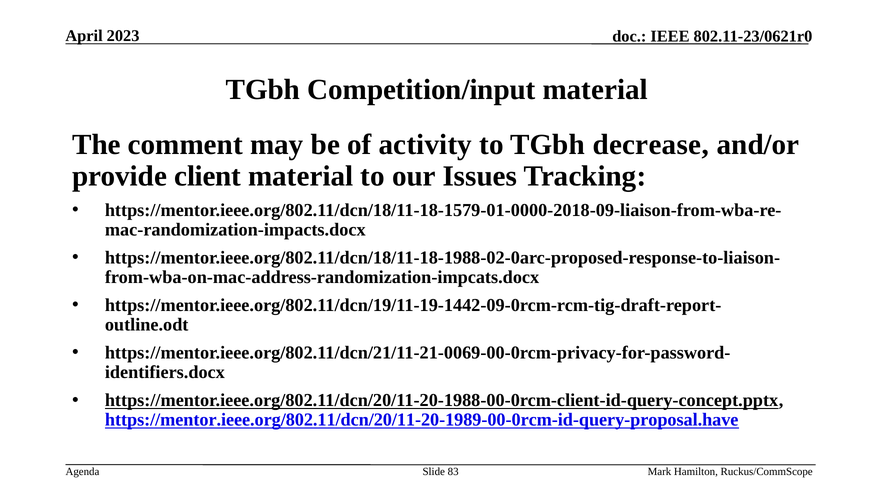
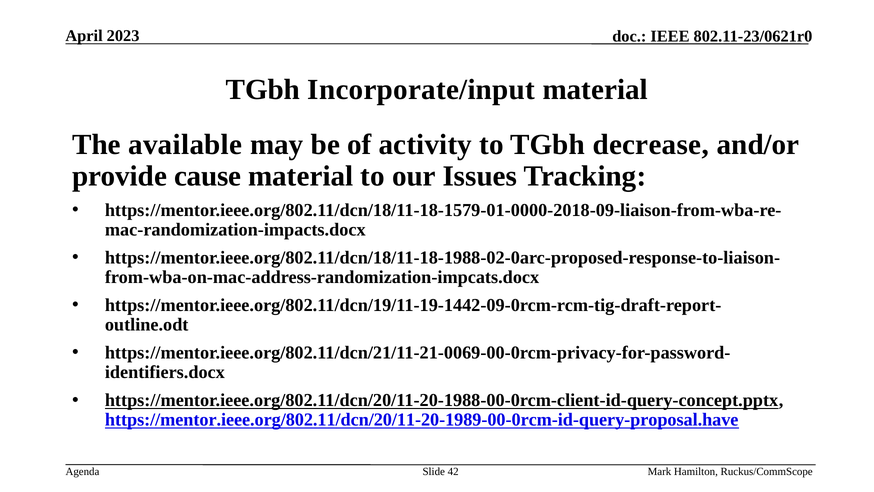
Competition/input: Competition/input -> Incorporate/input
comment: comment -> available
client: client -> cause
83: 83 -> 42
